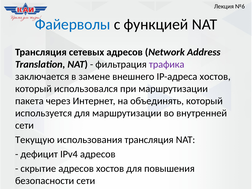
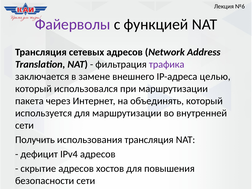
Файерволы colour: blue -> purple
IP-адреса хостов: хостов -> целью
Текущую: Текущую -> Получить
